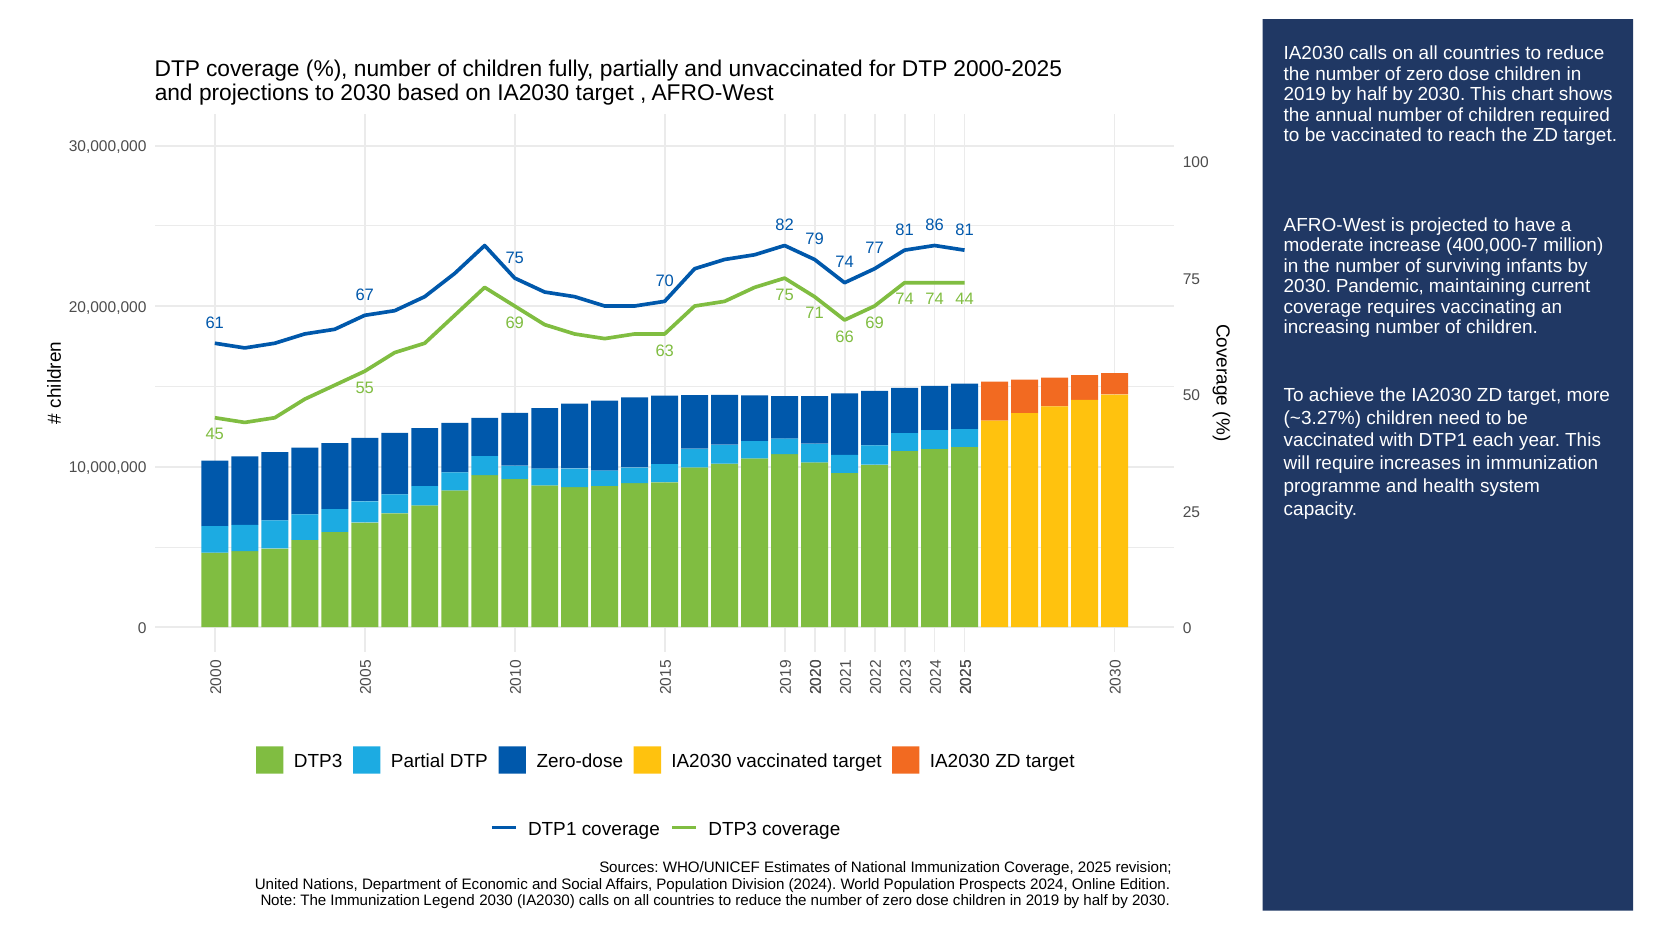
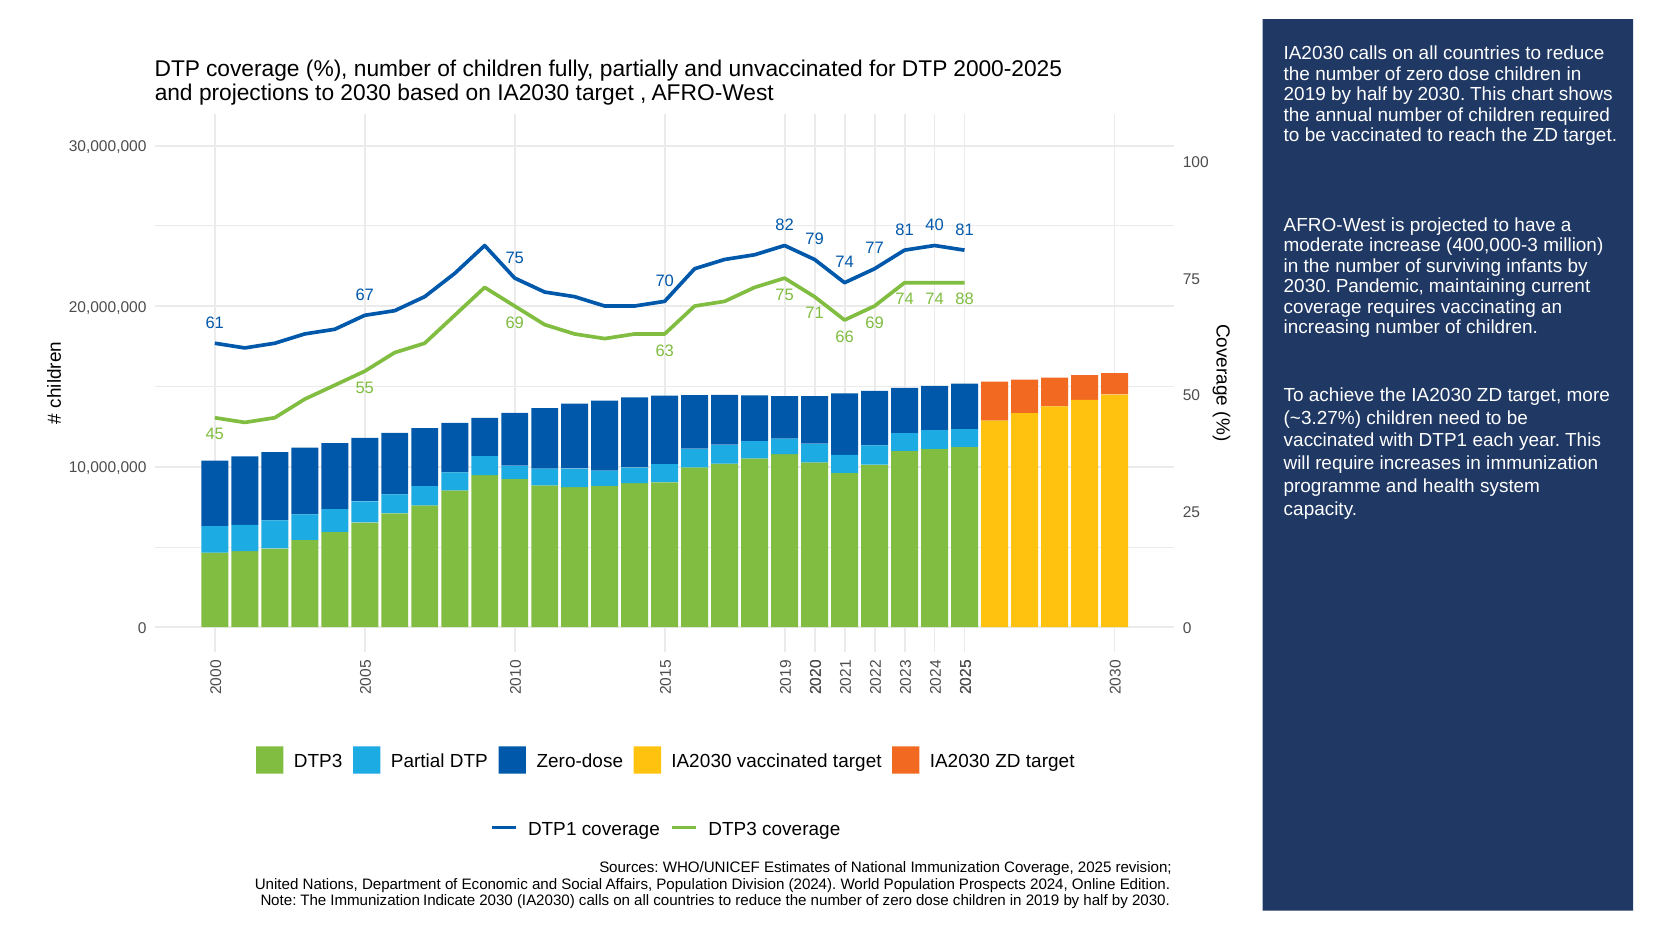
86: 86 -> 40
400,000-7: 400,000-7 -> 400,000-3
44: 44 -> 88
Legend: Legend -> Indicate
